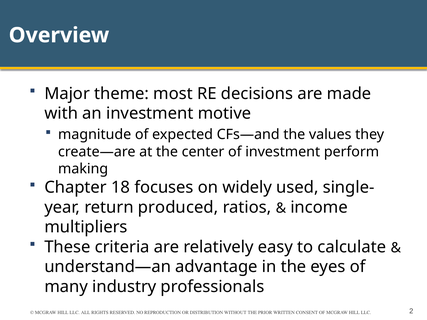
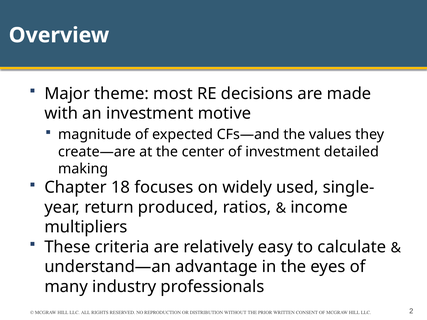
perform: perform -> detailed
